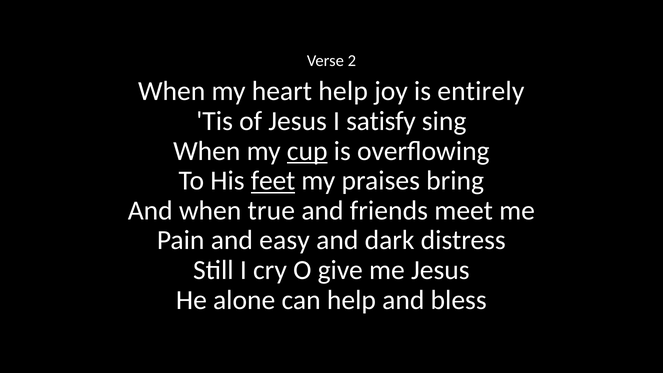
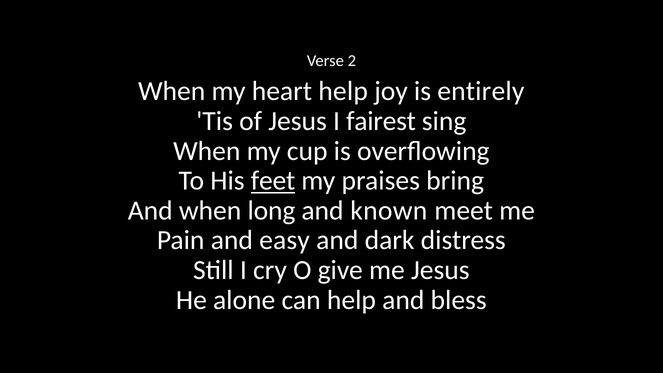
satisfy: satisfy -> fairest
cup underline: present -> none
true: true -> long
friends: friends -> known
